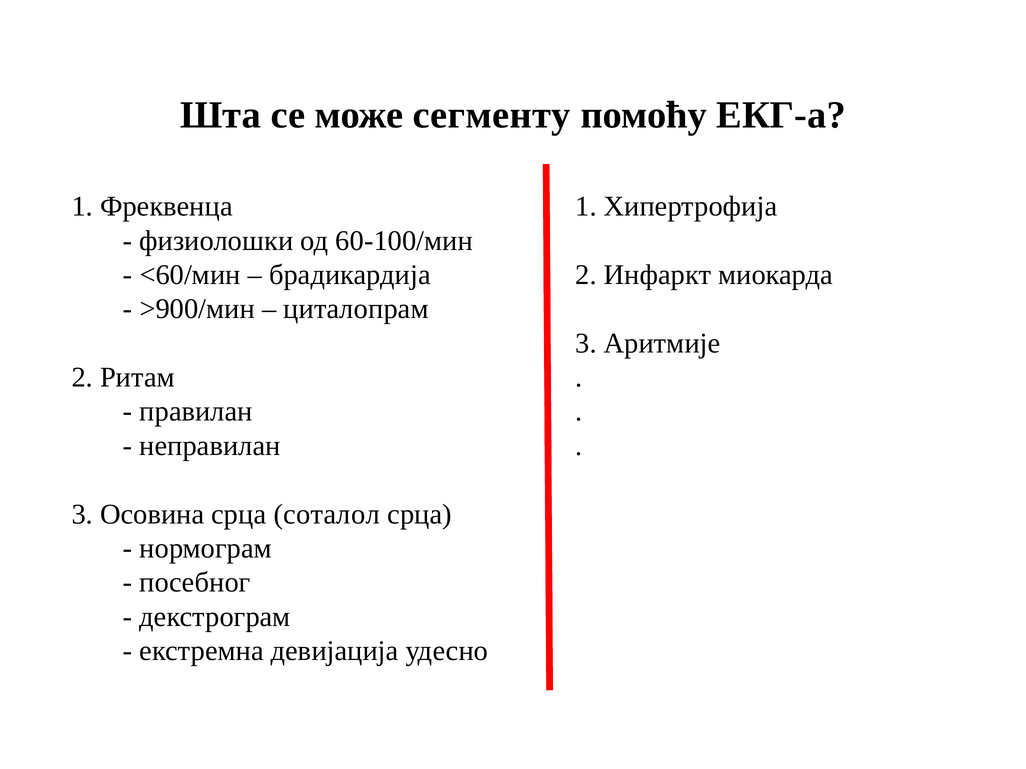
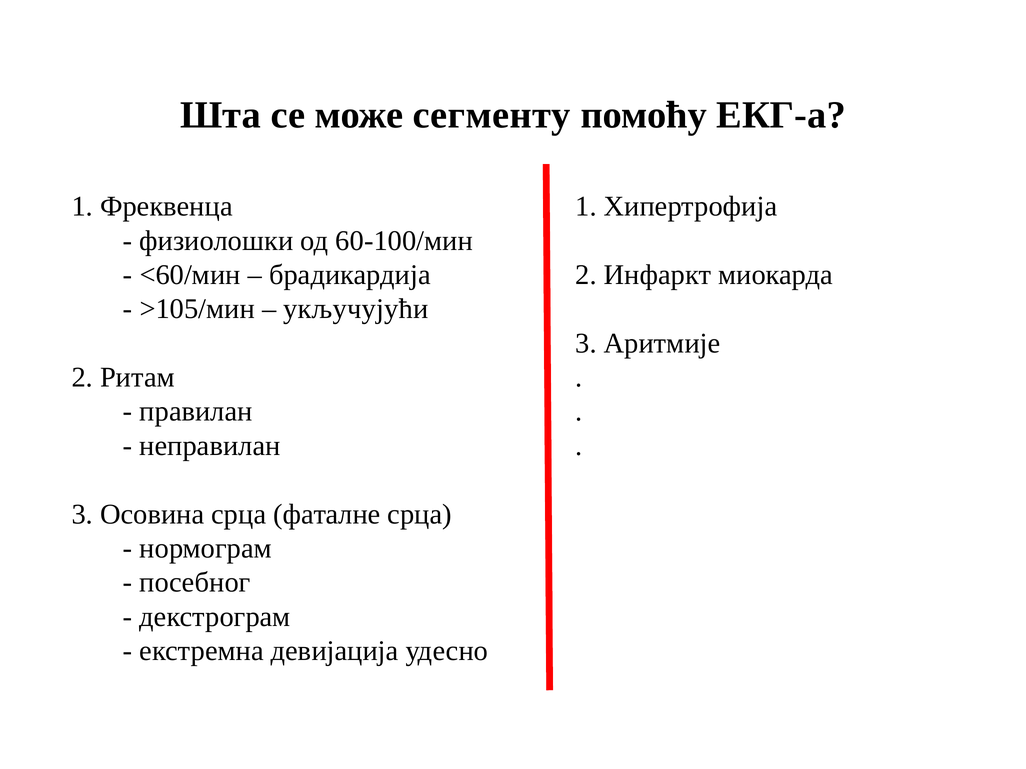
>900/мин: >900/мин -> >105/мин
циталопрам: циталопрам -> укључујући
соталол: соталол -> фаталне
